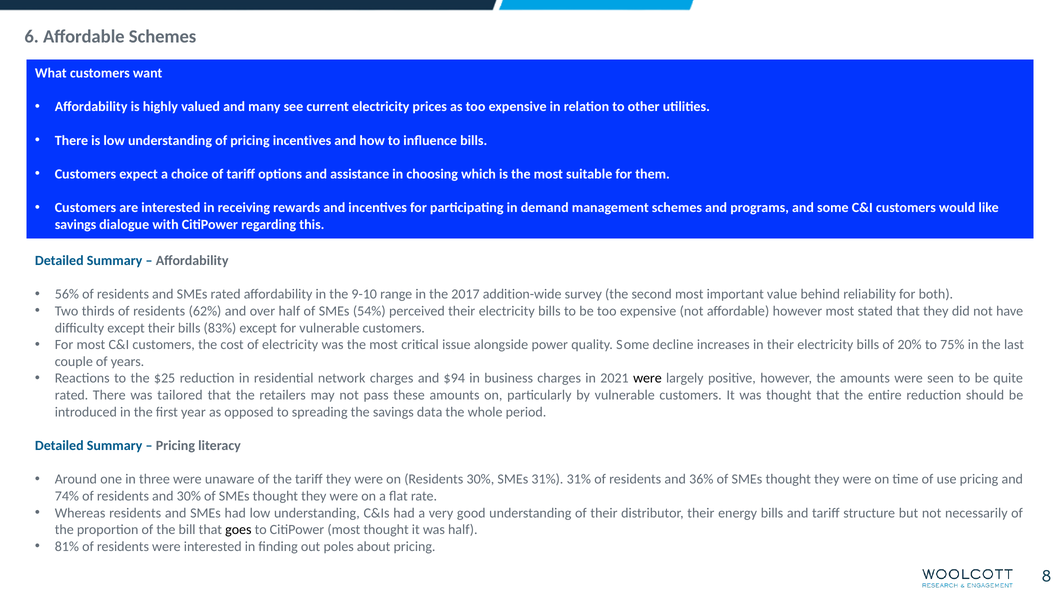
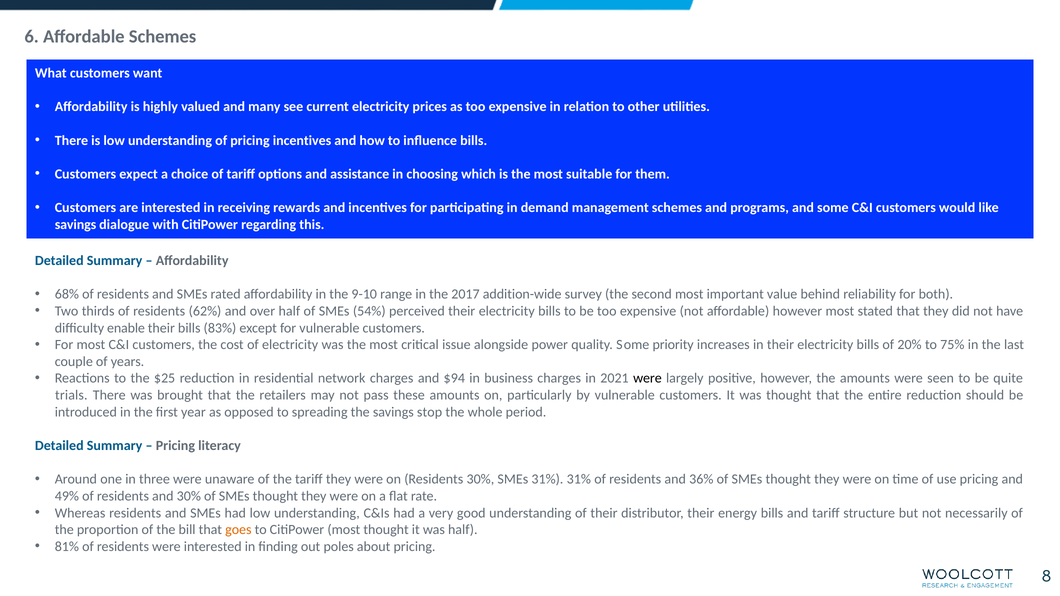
56%: 56% -> 68%
difficulty except: except -> enable
decline: decline -> priority
rated at (71, 395): rated -> trials
tailored: tailored -> brought
data: data -> stop
74%: 74% -> 49%
goes colour: black -> orange
